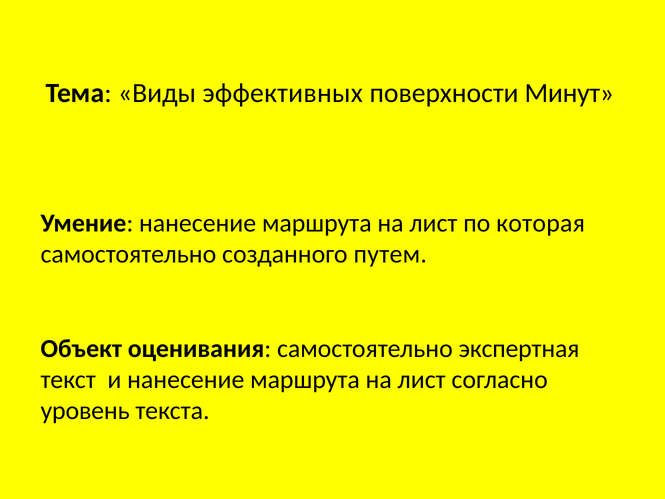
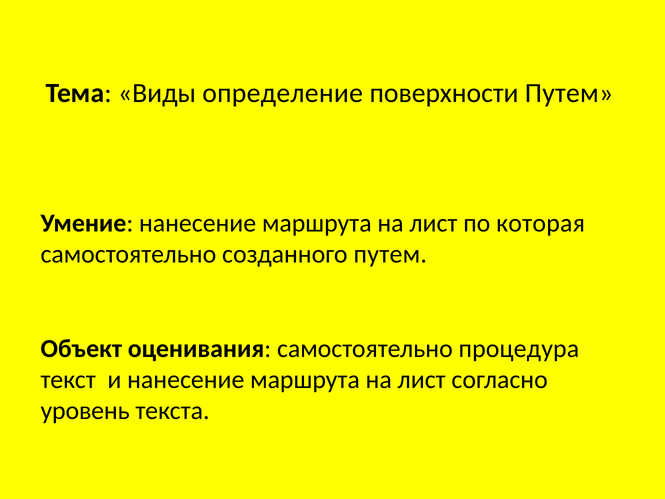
эффективных: эффективных -> определение
поверхности Минут: Минут -> Путем
экспертная: экспертная -> процедура
